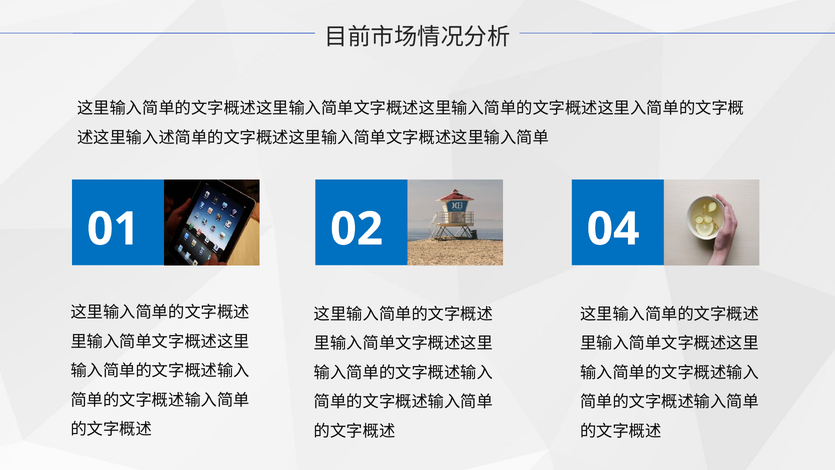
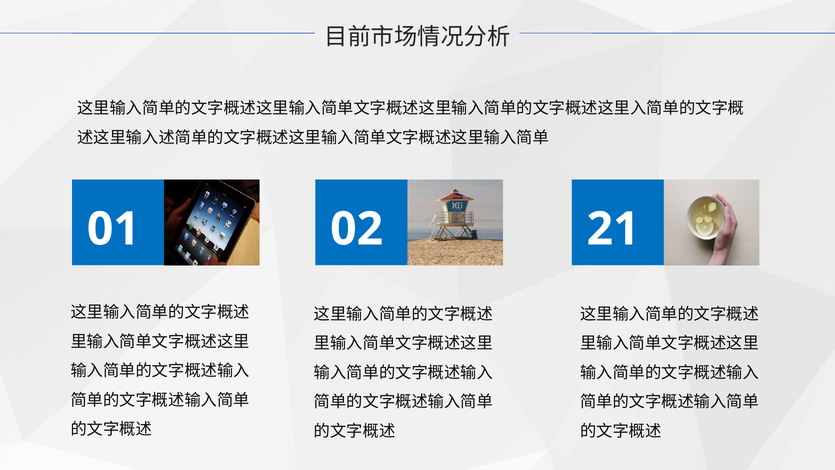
04: 04 -> 21
